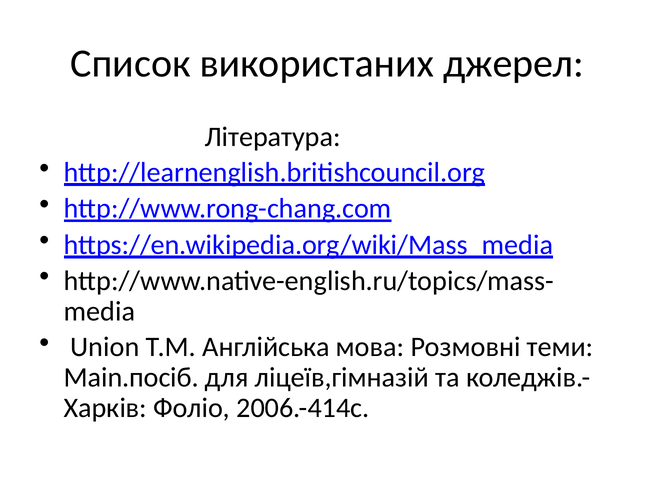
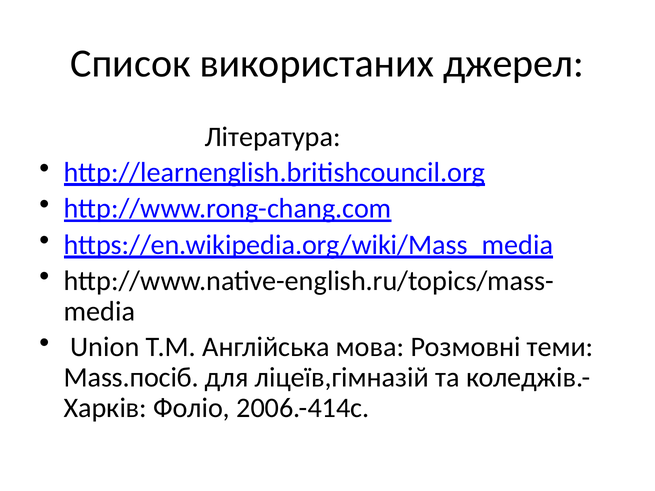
Main.посіб: Main.посіб -> Mass.посіб
